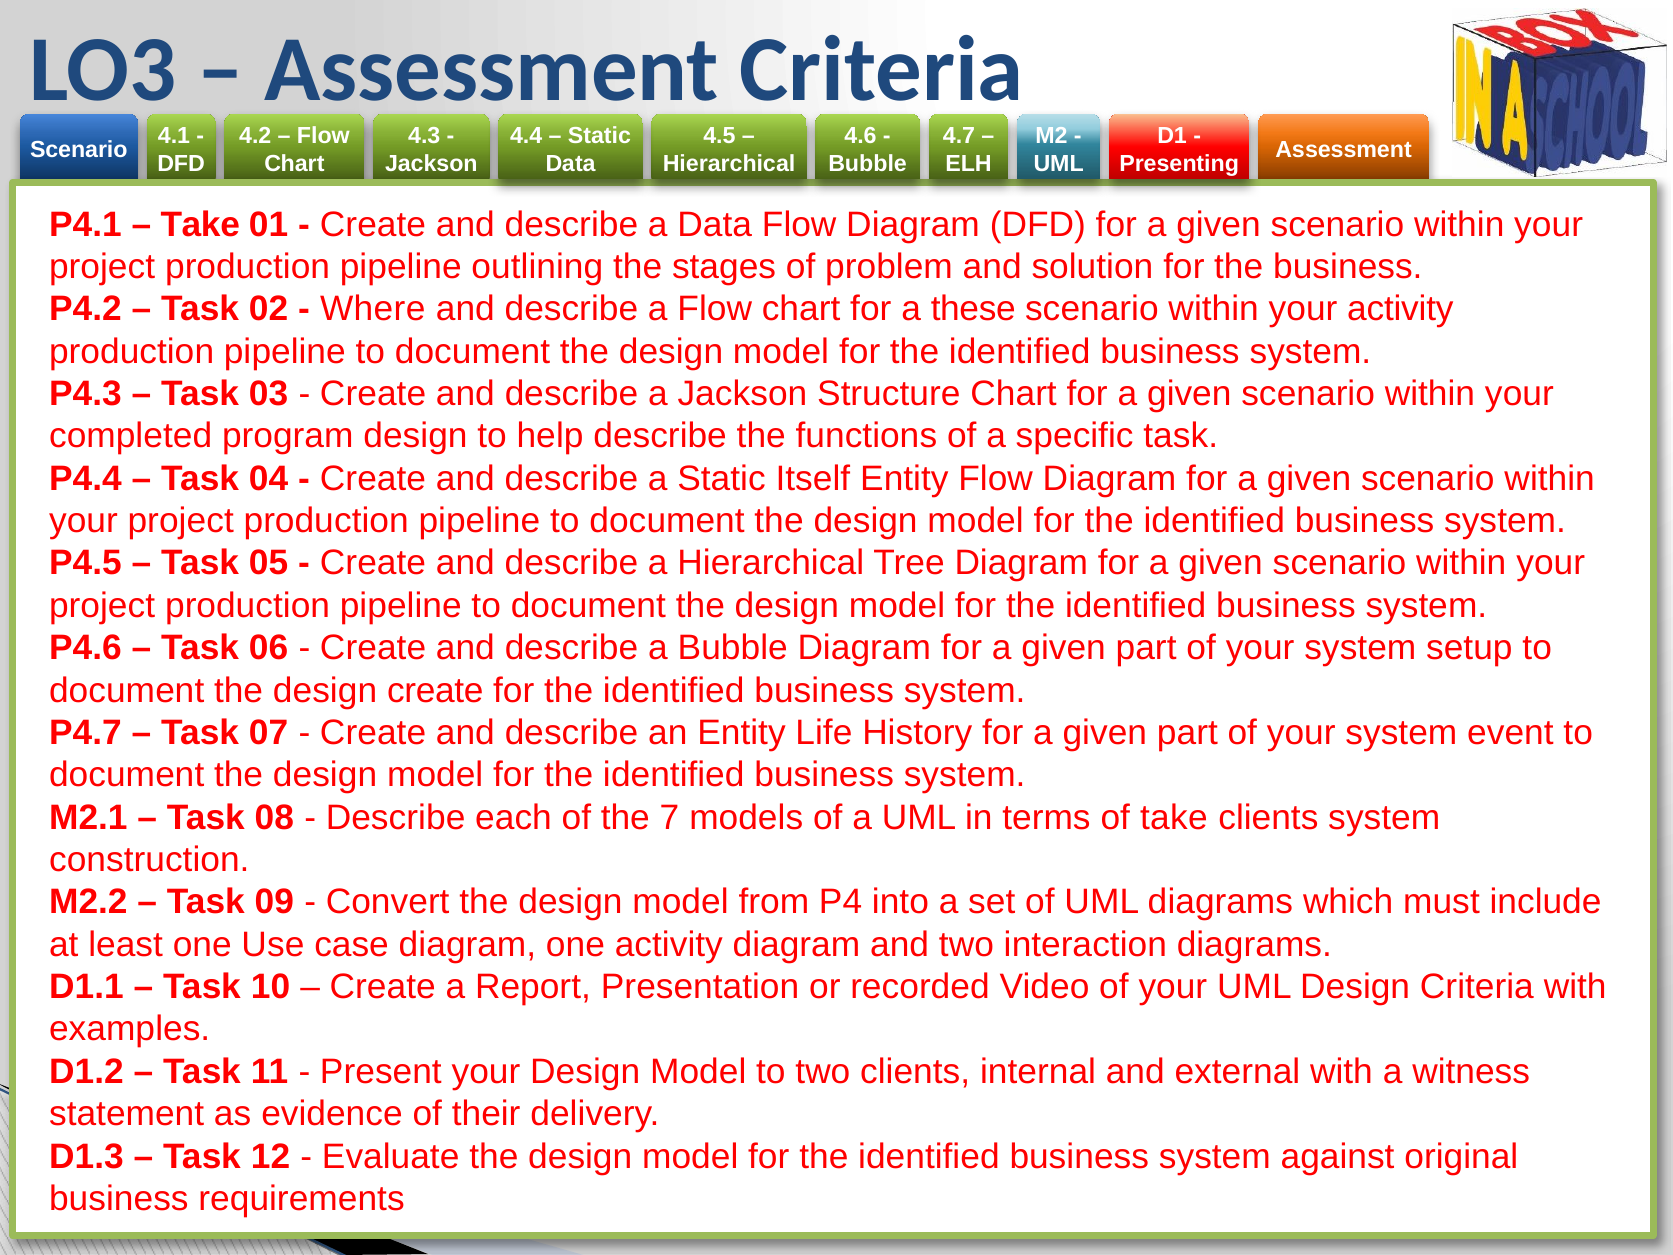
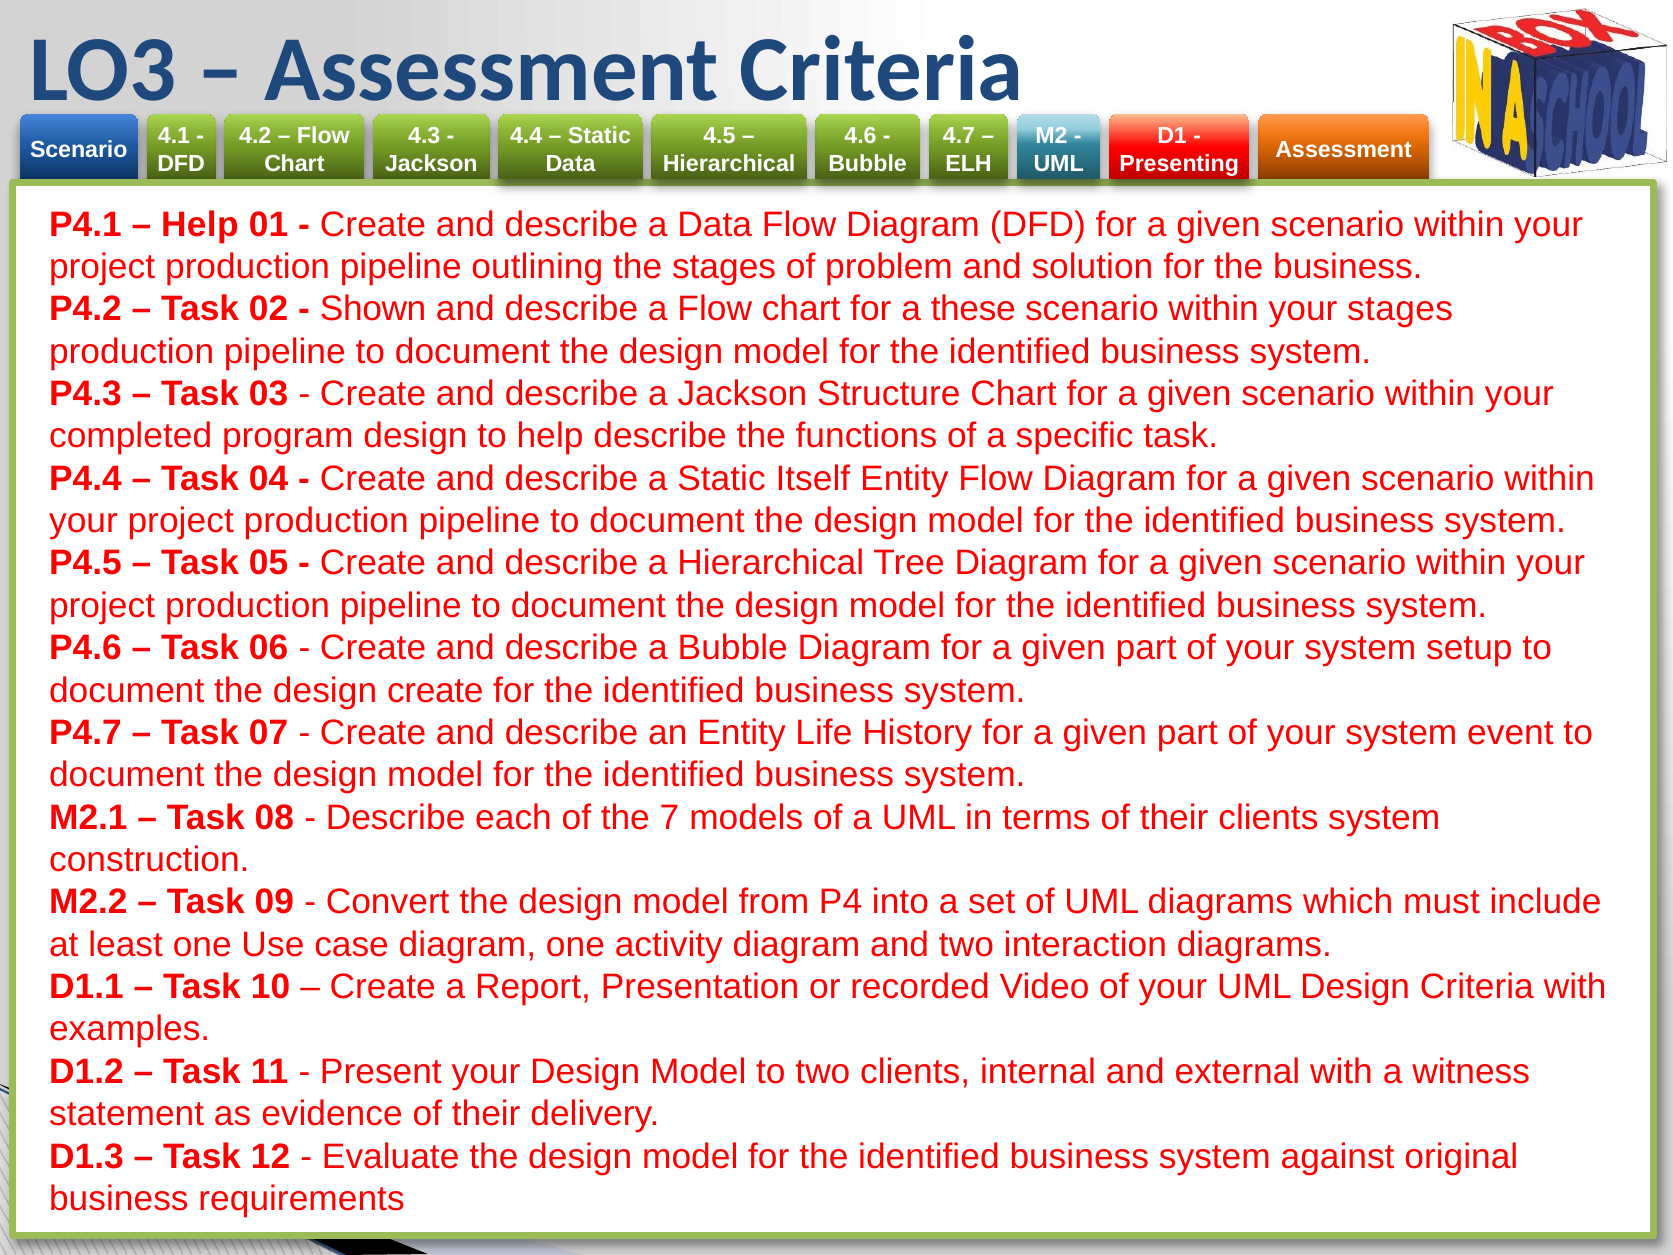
Take at (200, 224): Take -> Help
Where: Where -> Shown
your activity: activity -> stages
terms of take: take -> their
